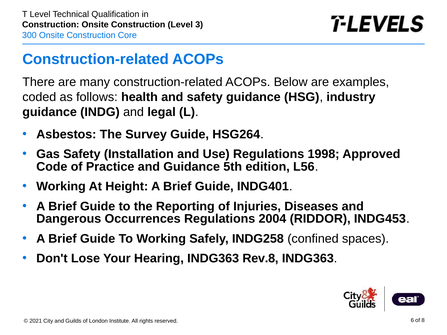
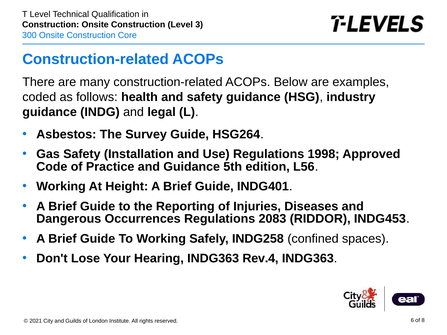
2004: 2004 -> 2083
Rev.8: Rev.8 -> Rev.4
